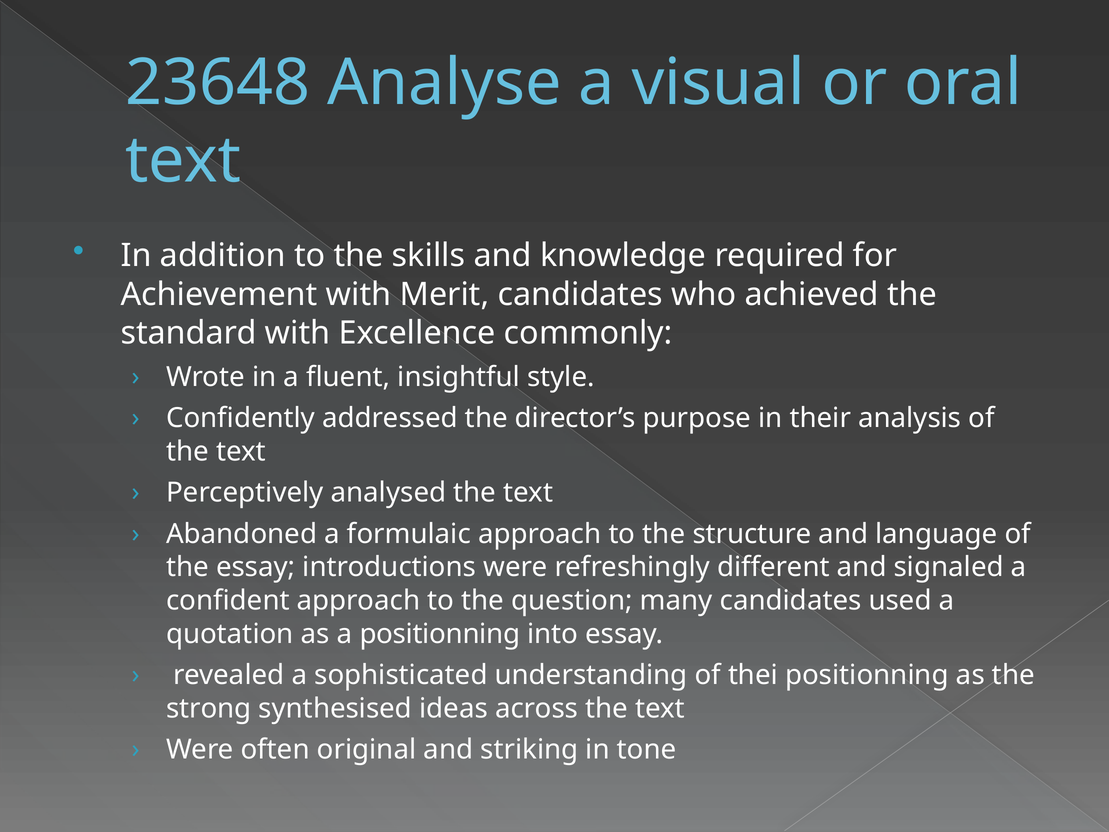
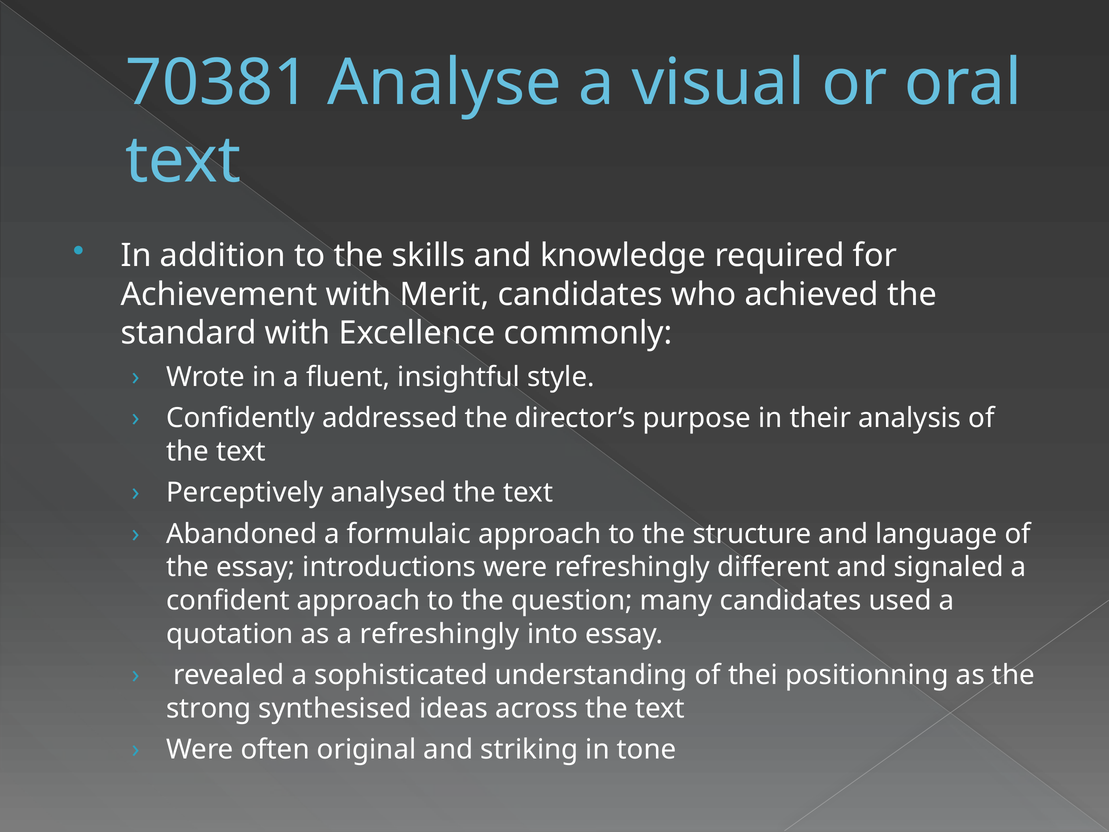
23648: 23648 -> 70381
a positionning: positionning -> refreshingly
